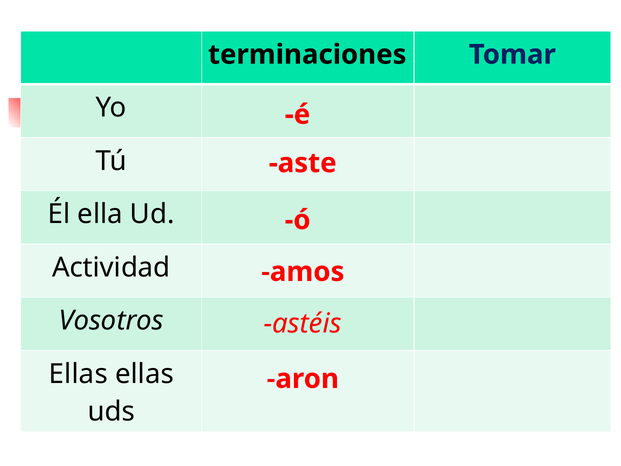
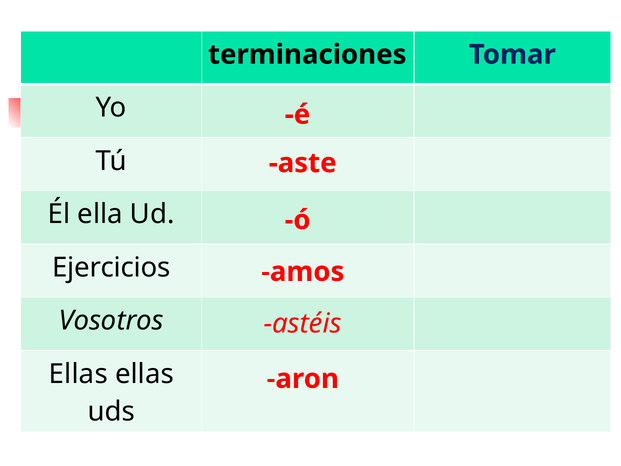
Actividad: Actividad -> Ejercicios
